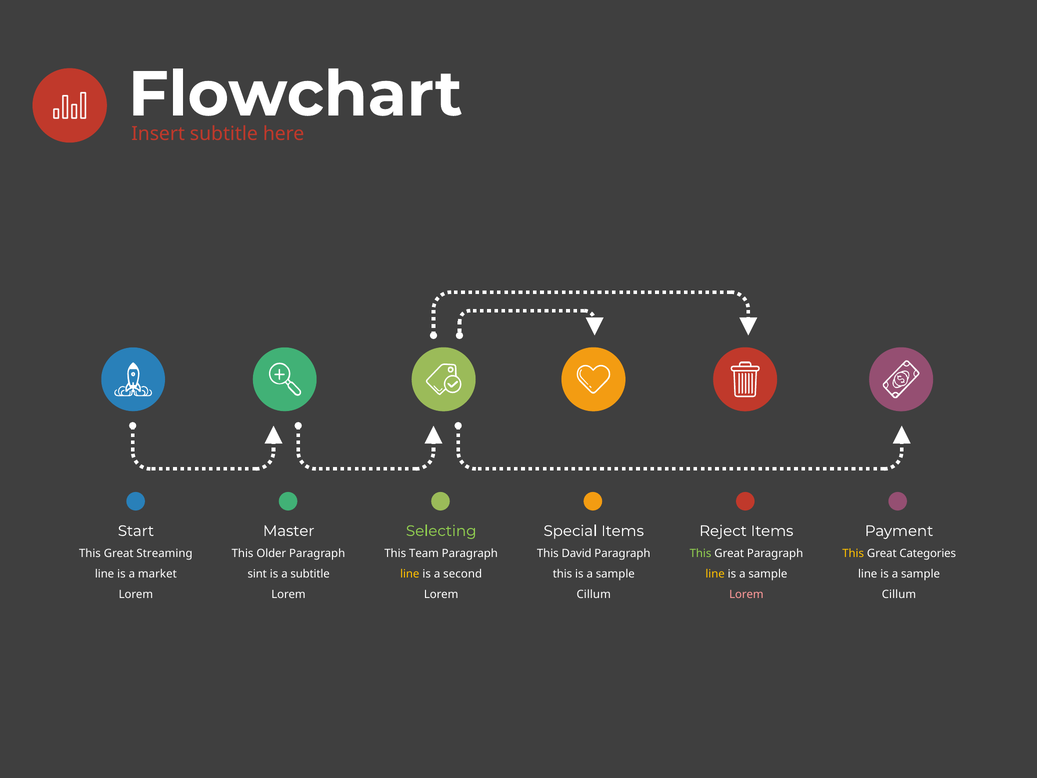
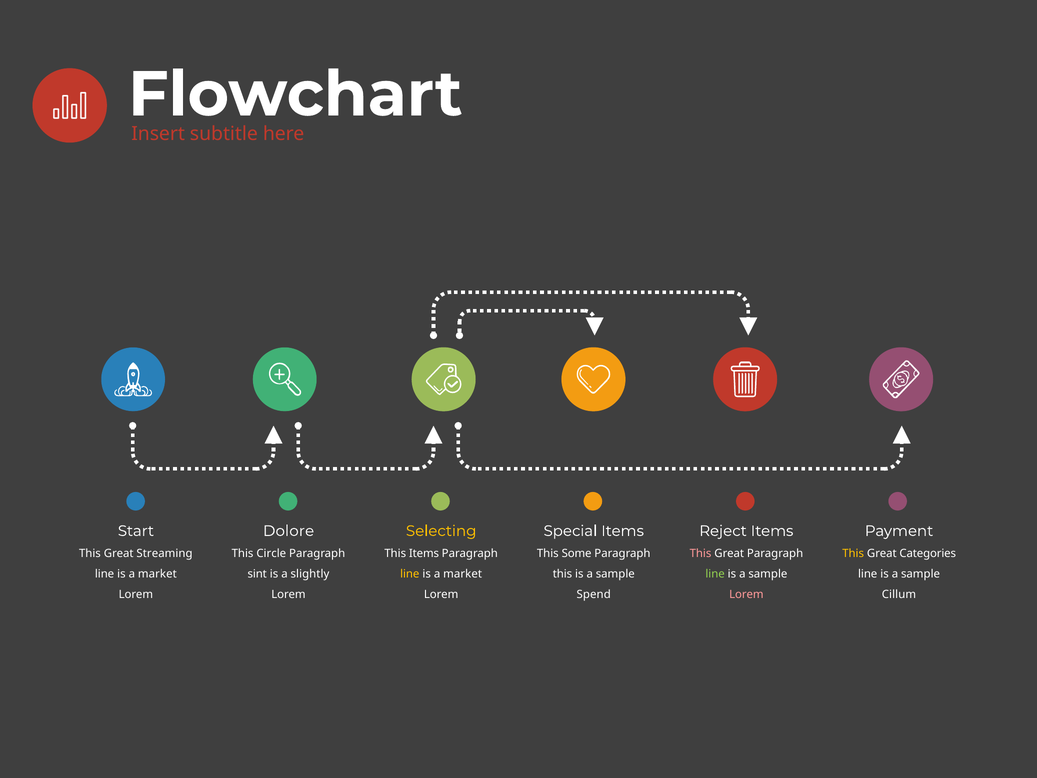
Master: Master -> Dolore
Selecting colour: light green -> yellow
Older: Older -> Circle
This Team: Team -> Items
David: David -> Some
This at (701, 553) colour: light green -> pink
a subtitle: subtitle -> slightly
second at (463, 574): second -> market
line at (715, 574) colour: yellow -> light green
Cillum at (594, 594): Cillum -> Spend
